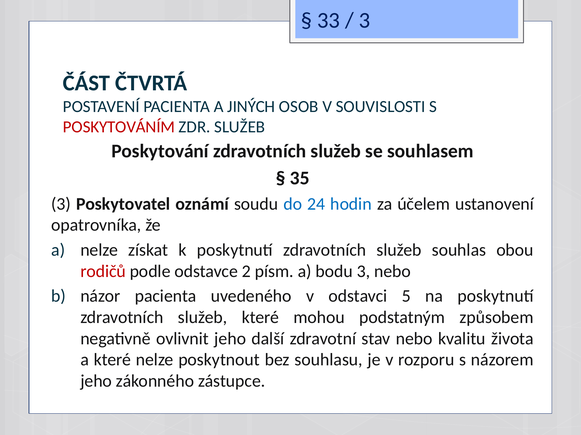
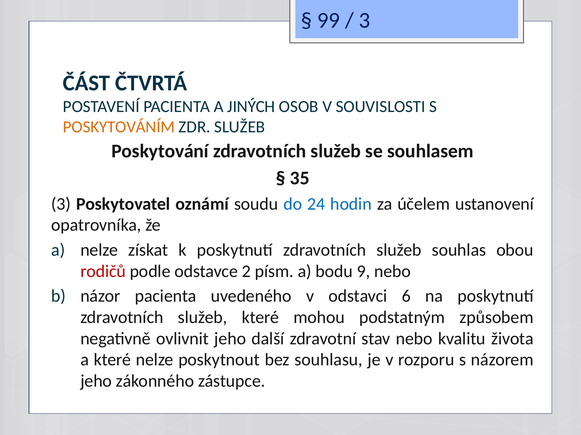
33: 33 -> 99
POSKYTOVÁNÍM colour: red -> orange
bodu 3: 3 -> 9
5: 5 -> 6
